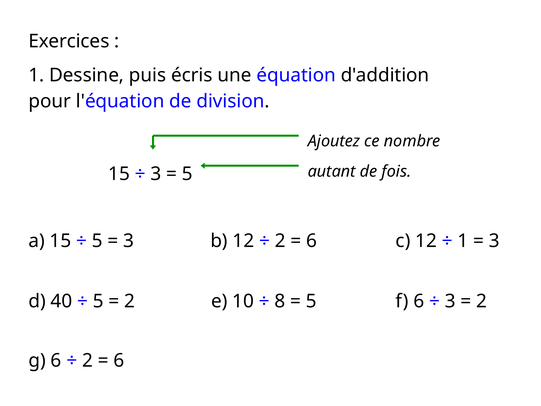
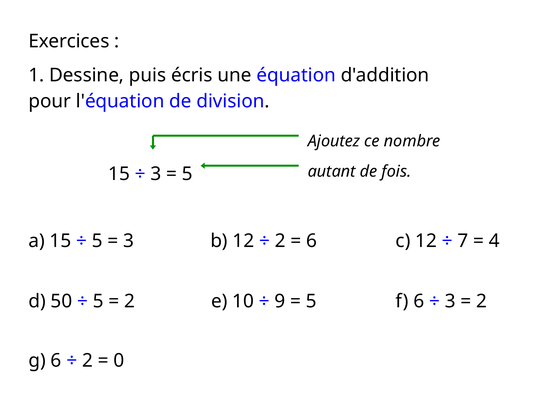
1 at (463, 241): 1 -> 7
3 at (494, 241): 3 -> 4
40: 40 -> 50
8: 8 -> 9
6 at (119, 360): 6 -> 0
